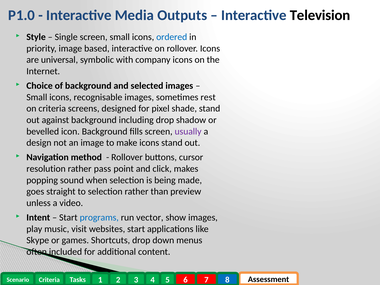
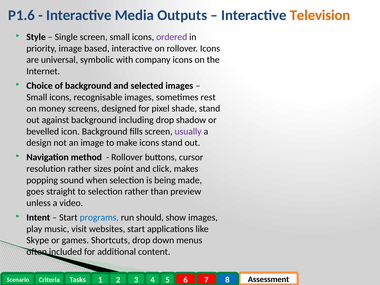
P1.0: P1.0 -> P1.6
Television colour: black -> orange
ordered colour: blue -> purple
on criteria: criteria -> money
pass: pass -> sizes
vector: vector -> should
